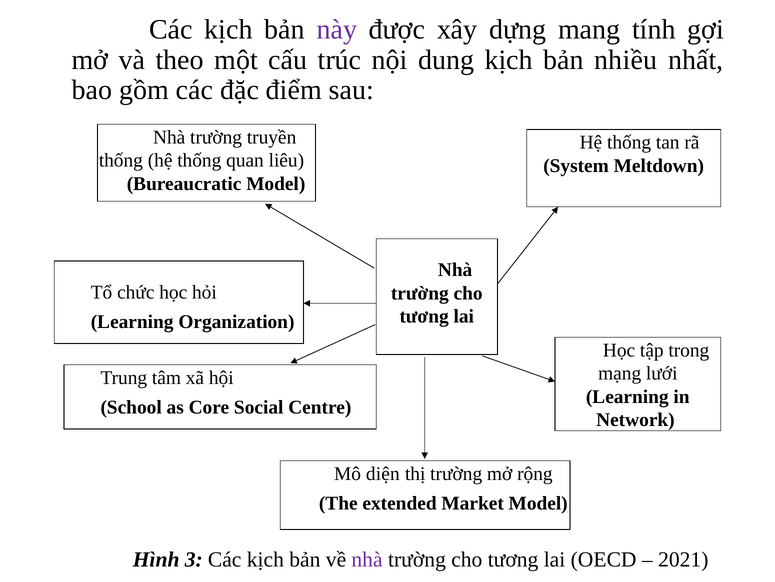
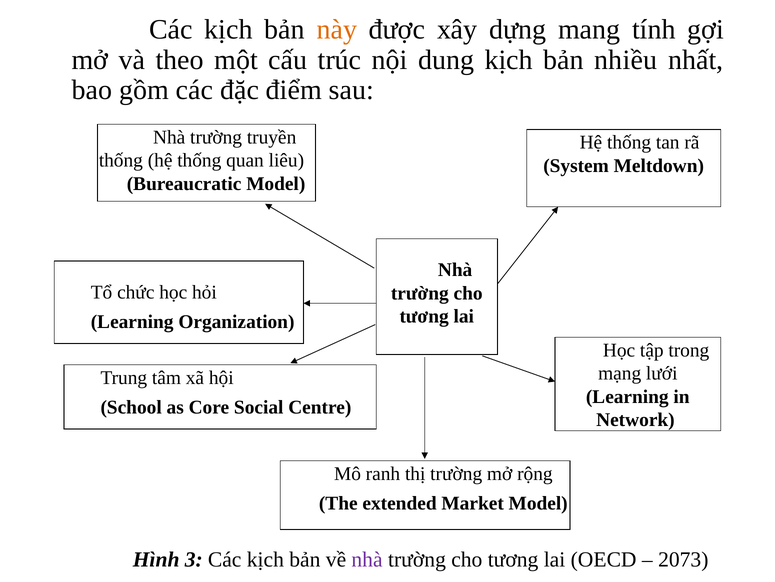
này colour: purple -> orange
diện: diện -> ranh
2021: 2021 -> 2073
